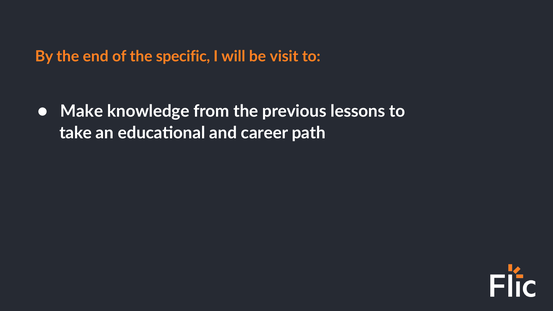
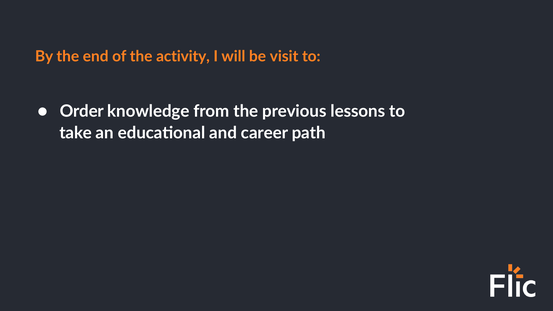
specific: specific -> activity
Make: Make -> Order
